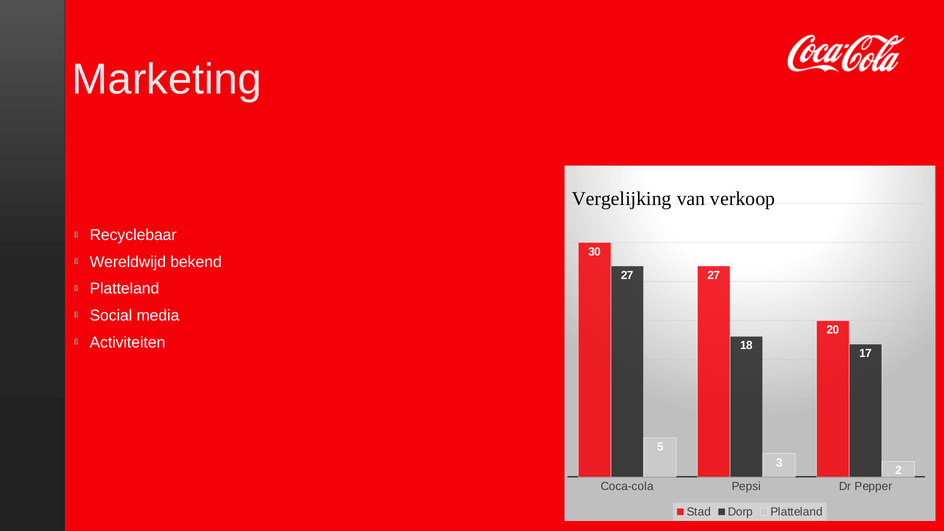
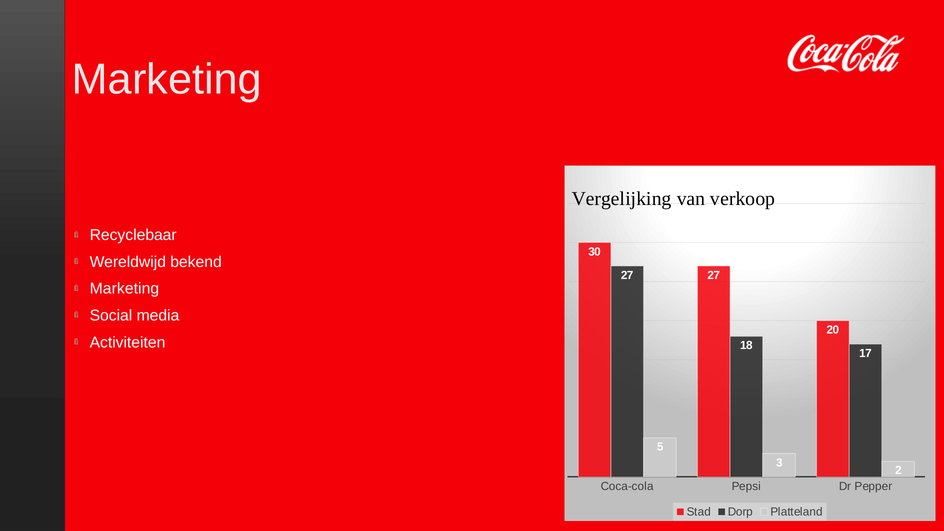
Platteland at (124, 289): Platteland -> Marketing
